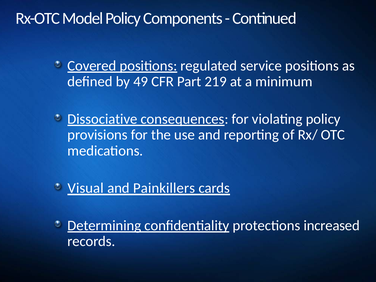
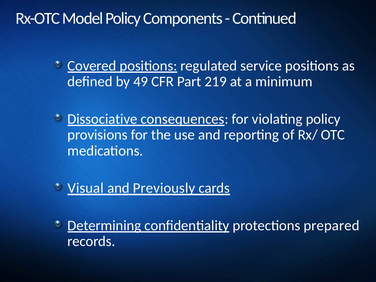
Painkillers: Painkillers -> Previously
increased: increased -> prepared
